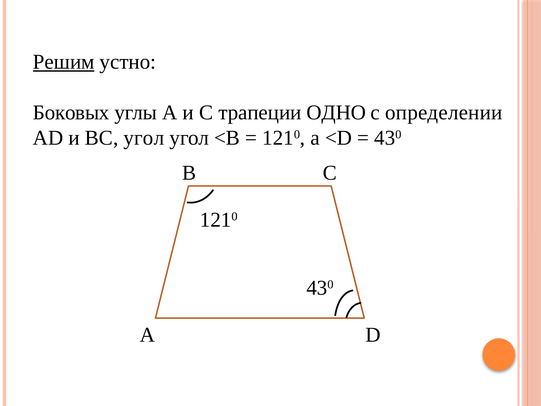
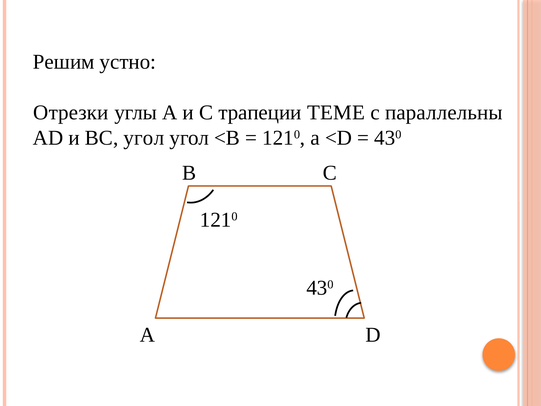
Решим underline: present -> none
Боковых: Боковых -> Отрезки
ОДНО: ОДНО -> ТЕМЕ
определении: определении -> параллельны
